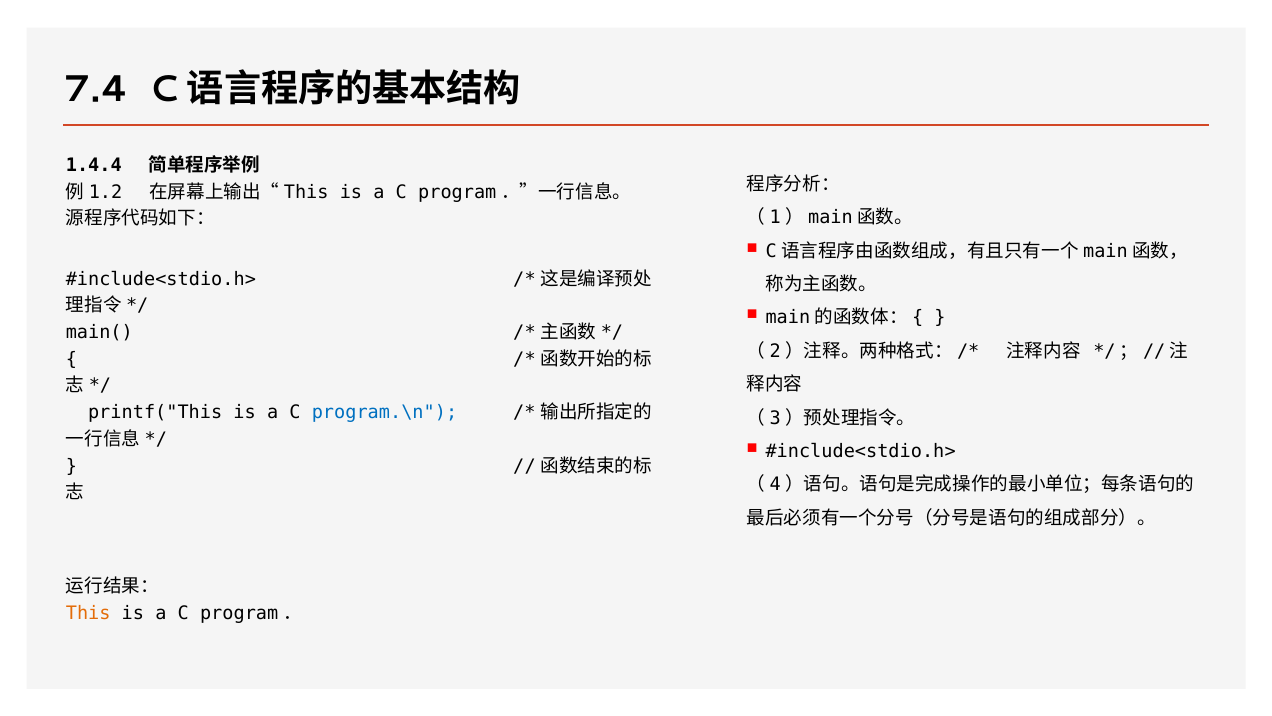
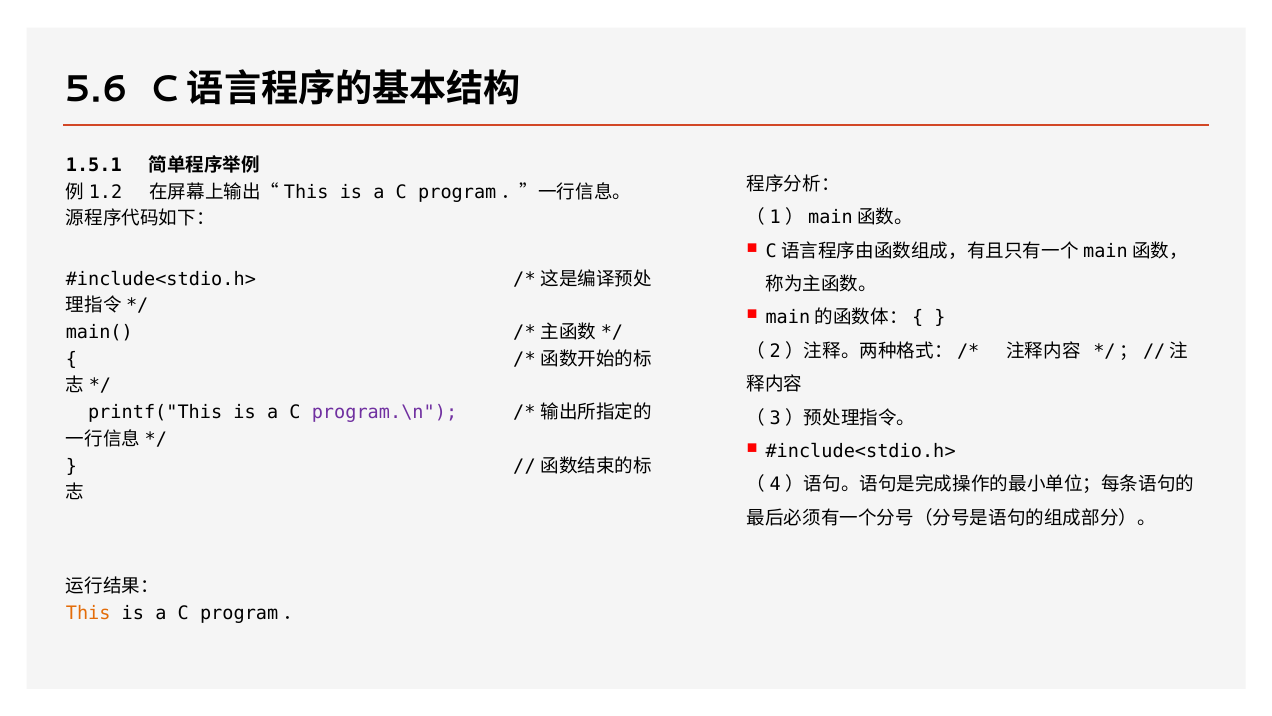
7.4: 7.4 -> 5.6
1.4.4: 1.4.4 -> 1.5.1
program.\n colour: blue -> purple
